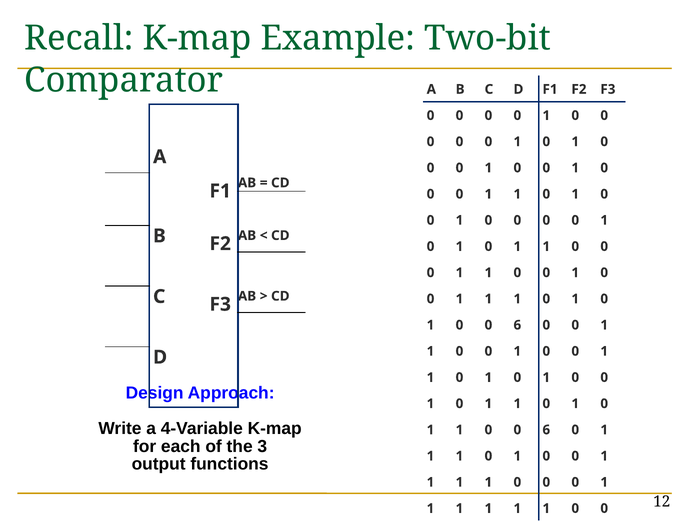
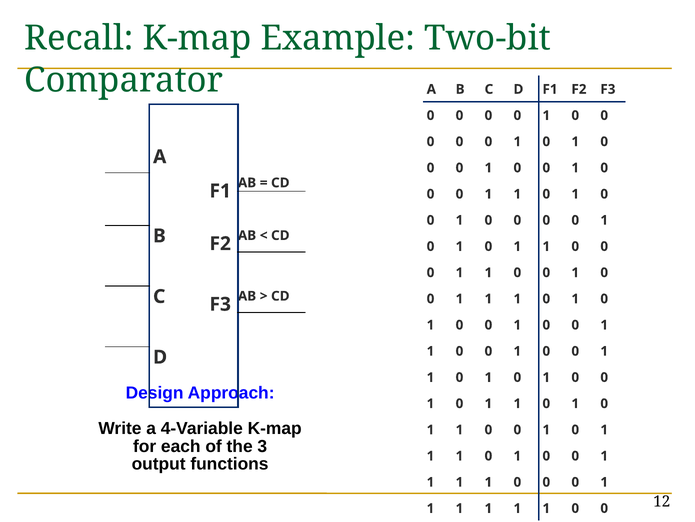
6 at (517, 325): 6 -> 1
6 at (546, 429): 6 -> 1
